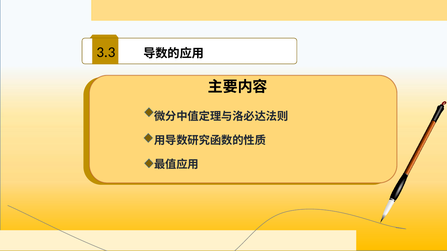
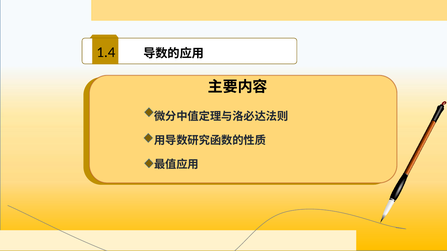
3.3: 3.3 -> 1.4
